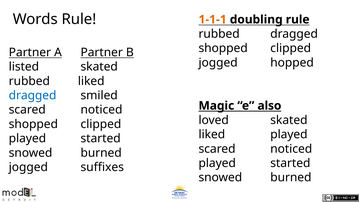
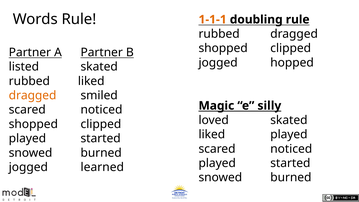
dragged at (33, 95) colour: blue -> orange
also: also -> silly
suffixes: suffixes -> learned
